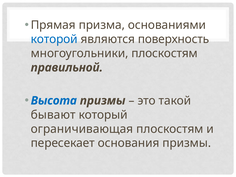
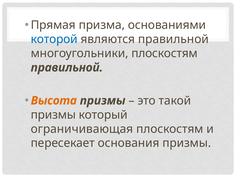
являются поверхность: поверхность -> правильной
Высота colour: blue -> orange
бывают at (53, 115): бывают -> призмы
